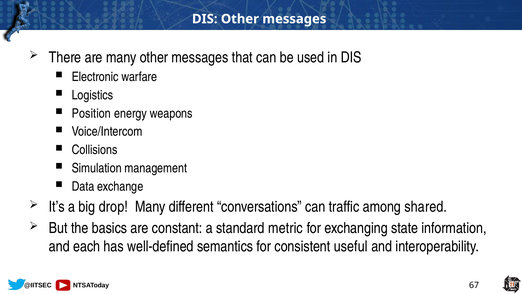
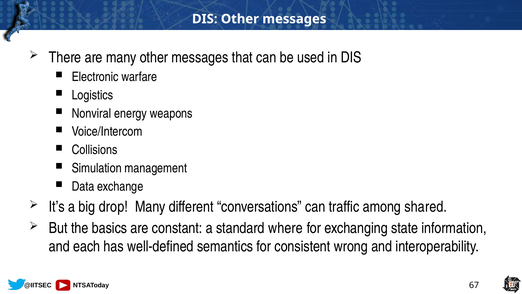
Position: Position -> Nonviral
metric: metric -> where
useful: useful -> wrong
